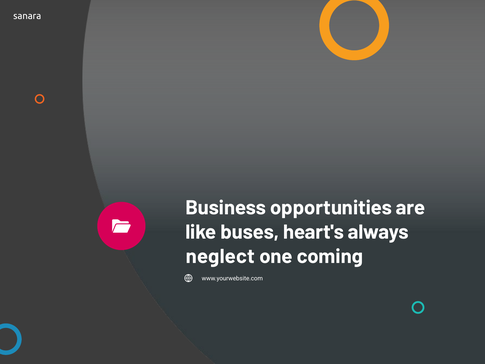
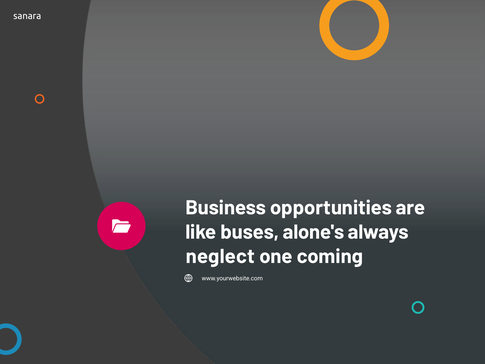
heart's: heart's -> alone's
